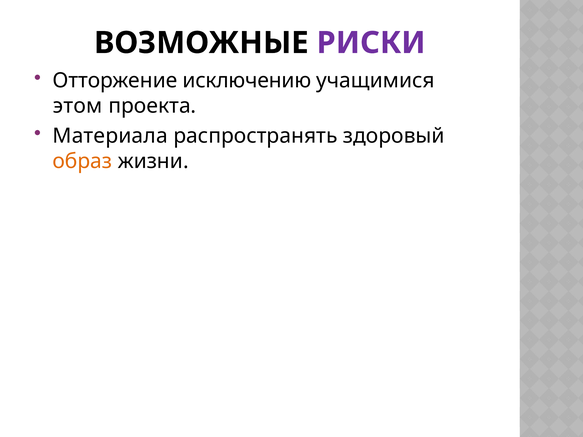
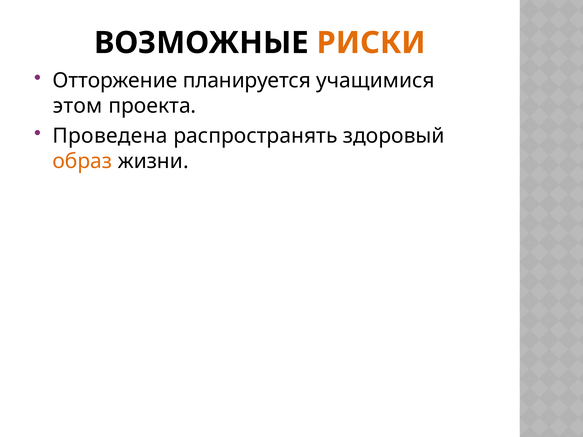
РИСКИ colour: purple -> orange
исключению: исключению -> планируется
Материала: Материала -> Проведена
